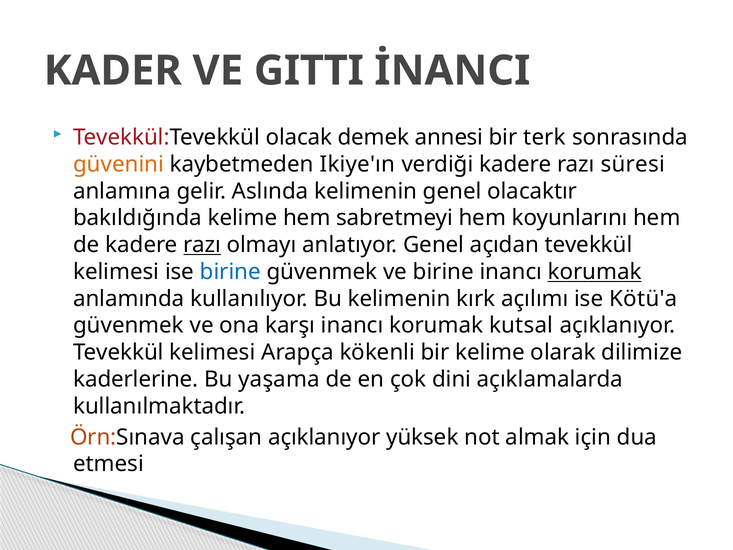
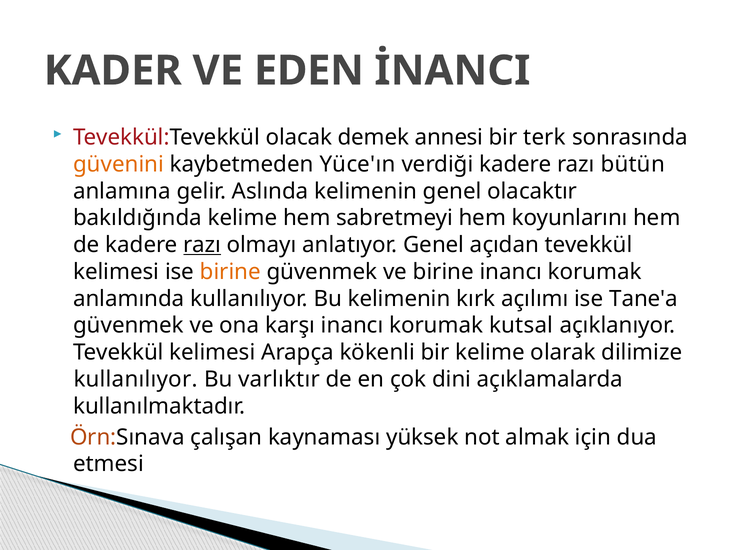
GITTI: GITTI -> EDEN
Ikiye'ın: Ikiye'ın -> Yüce'ın
süresi: süresi -> bütün
birine at (230, 272) colour: blue -> orange
korumak at (595, 272) underline: present -> none
Kötü'a: Kötü'a -> Tane'a
kaderlerine at (136, 379): kaderlerine -> kullanılıyor
yaşama: yaşama -> varlıktır
çalışan açıklanıyor: açıklanıyor -> kaynaması
